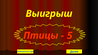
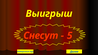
Птицы: Птицы -> Снесут
